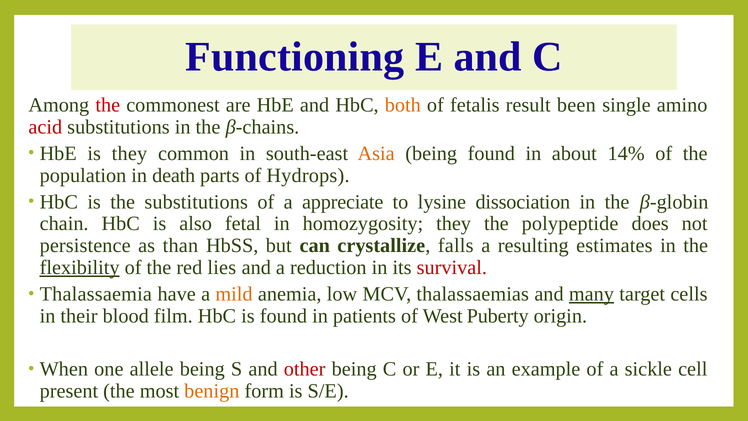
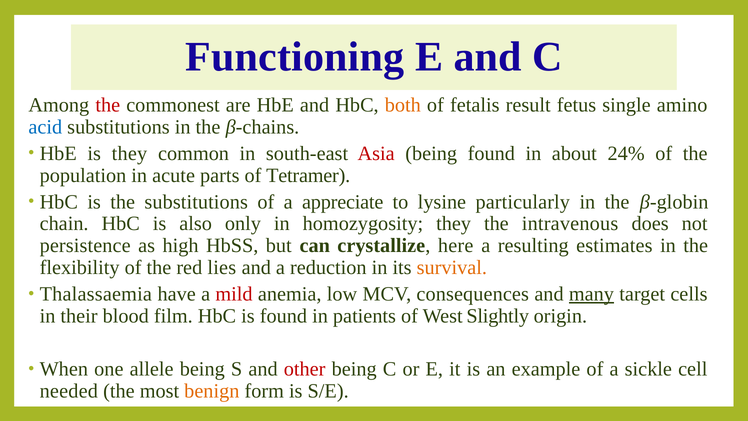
been: been -> fetus
acid colour: red -> blue
Asia colour: orange -> red
14%: 14% -> 24%
death: death -> acute
Hydrops: Hydrops -> Tetramer
dissociation: dissociation -> particularly
fetal: fetal -> only
polypeptide: polypeptide -> intravenous
than: than -> high
falls: falls -> here
flexibility underline: present -> none
survival colour: red -> orange
mild colour: orange -> red
thalassaemias: thalassaemias -> consequences
Puberty: Puberty -> Slightly
present: present -> needed
